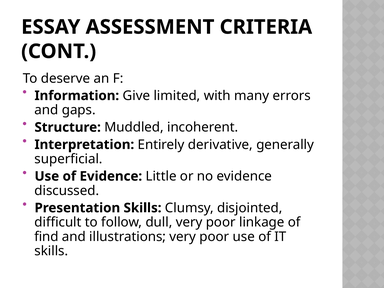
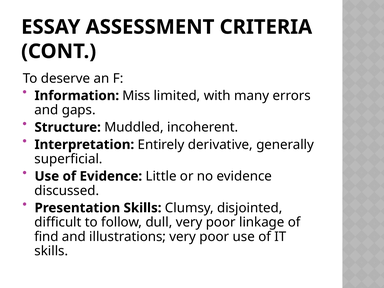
Give: Give -> Miss
